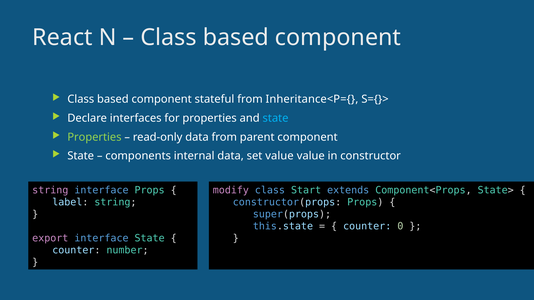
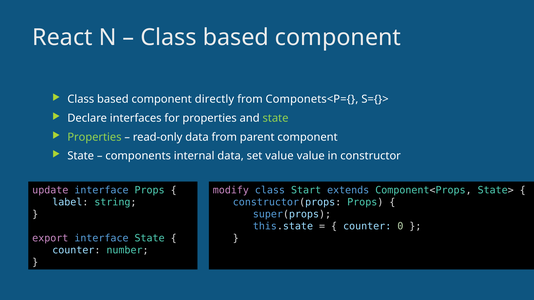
stateful: stateful -> directly
Inheritance<P={: Inheritance<P={ -> Componets<P={
state at (276, 118) colour: light blue -> light green
string at (50, 190): string -> update
